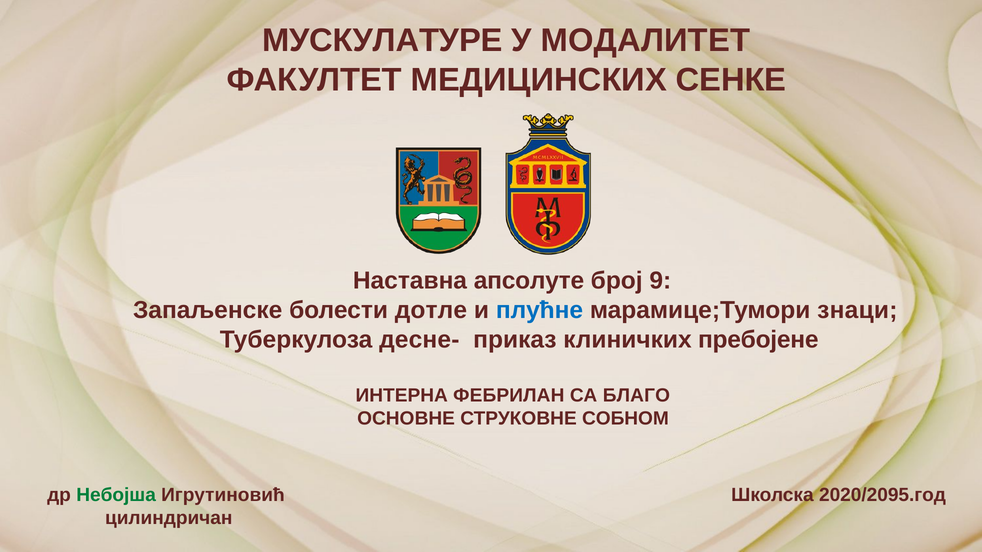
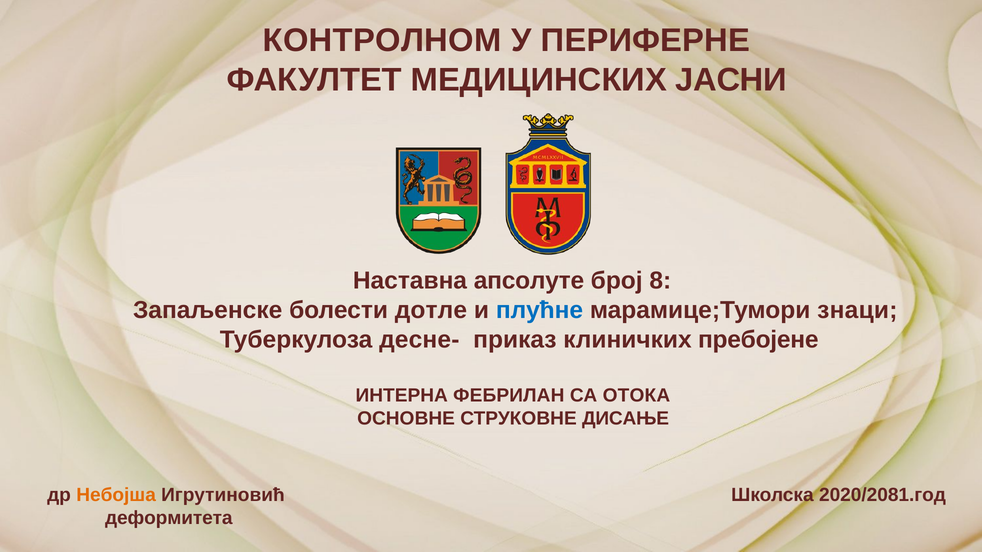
МУСКУЛАТУРЕ: МУСКУЛАТУРЕ -> КОНТРОЛНОМ
МОДАЛИТЕТ: МОДАЛИТЕТ -> ПЕРИФЕРНЕ
СЕНКЕ: СЕНКЕ -> ЈАСНИ
9: 9 -> 8
БЛАГО: БЛАГО -> ОТОКА
СОБНОМ: СОБНОМ -> ДИСАЊЕ
Небојша colour: green -> orange
2020/2095.год: 2020/2095.год -> 2020/2081.год
цилиндричан: цилиндричан -> деформитета
